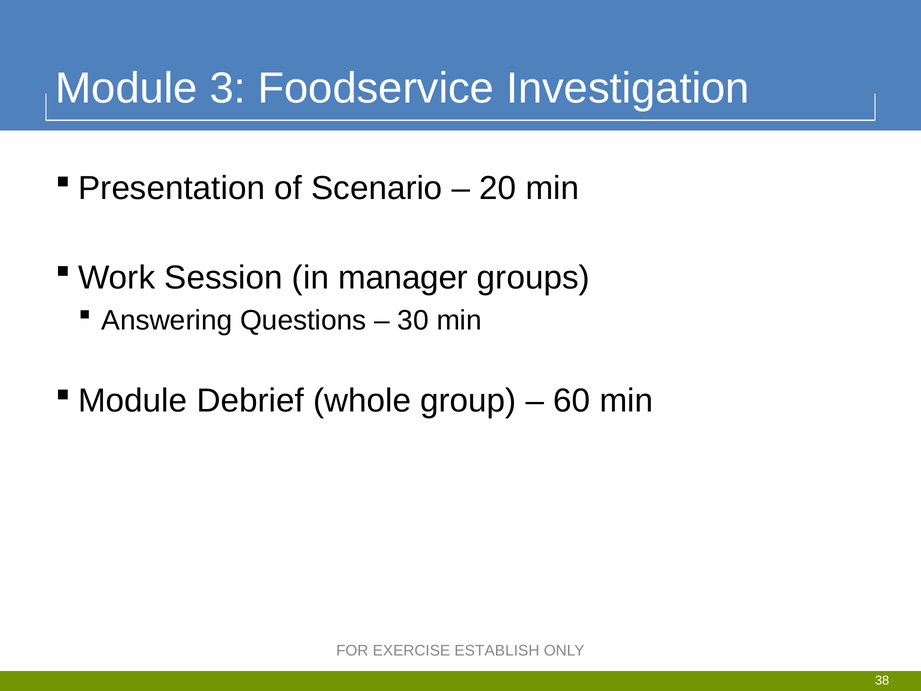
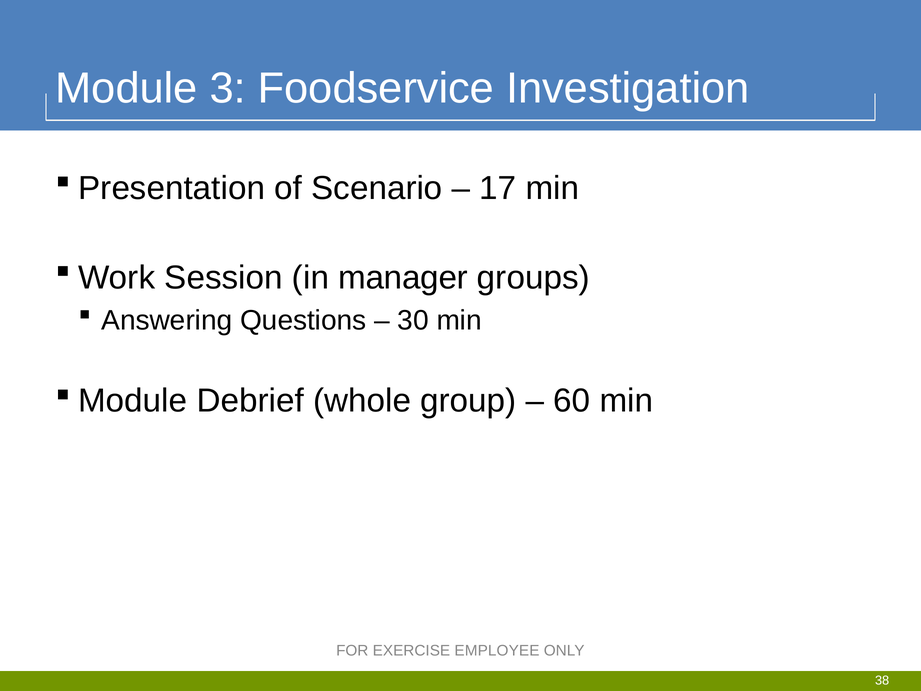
20: 20 -> 17
ESTABLISH: ESTABLISH -> EMPLOYEE
